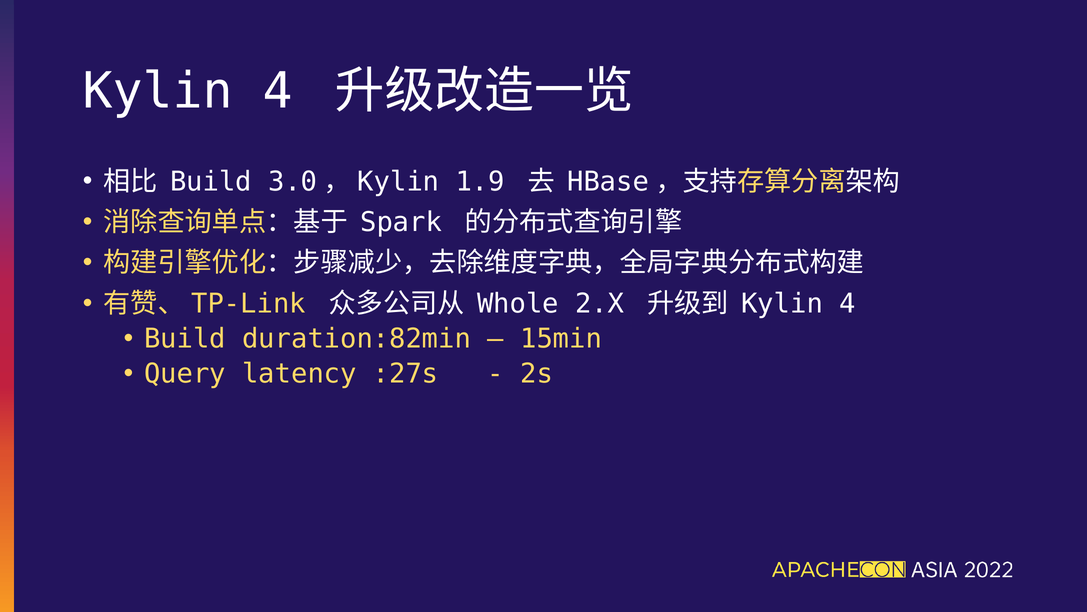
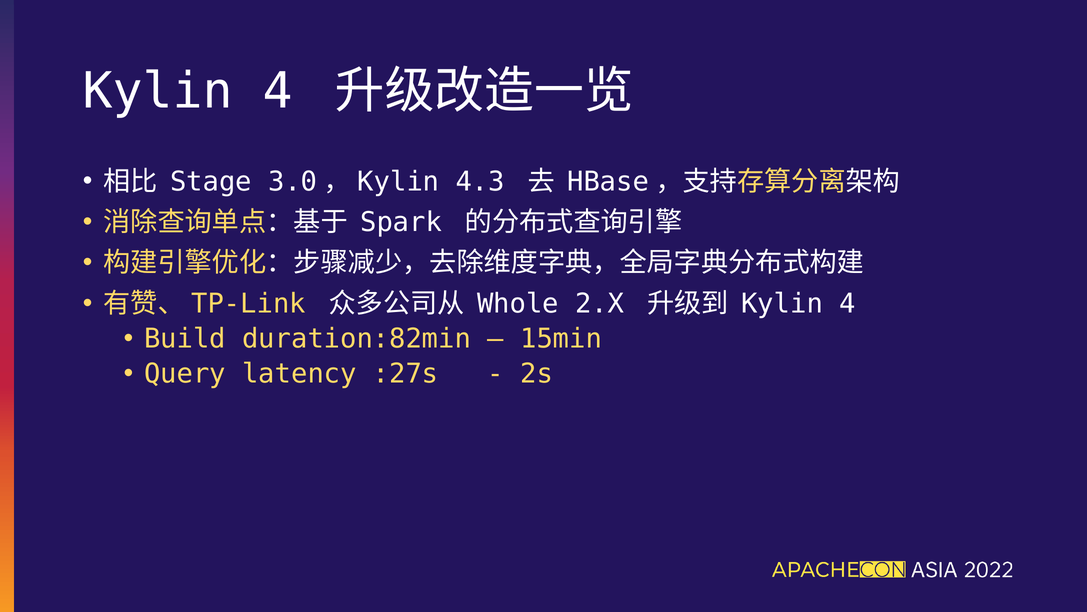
Build at (211, 181): Build -> Stage
1.9: 1.9 -> 4.3
